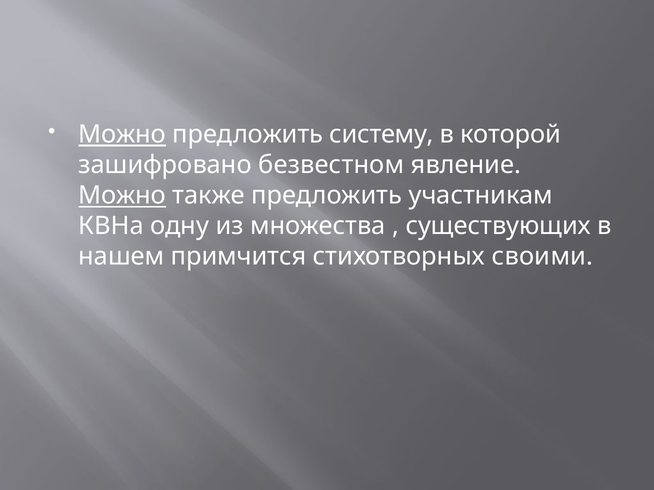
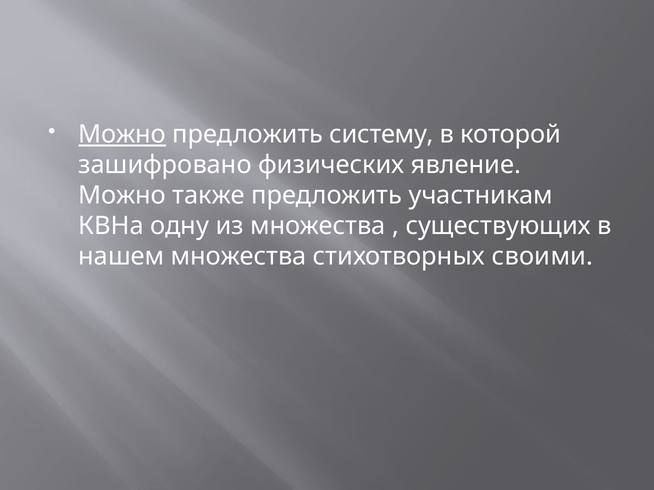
безвестном: безвестном -> физических
Можно at (122, 196) underline: present -> none
нашем примчится: примчится -> множества
